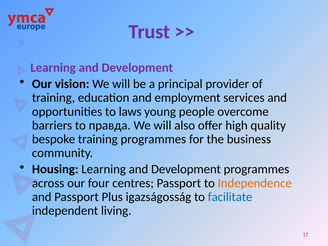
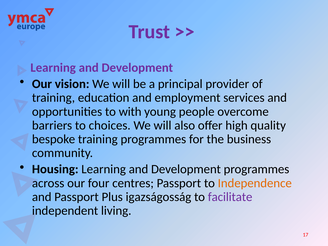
laws: laws -> with
правда: правда -> choices
facilitate colour: blue -> purple
